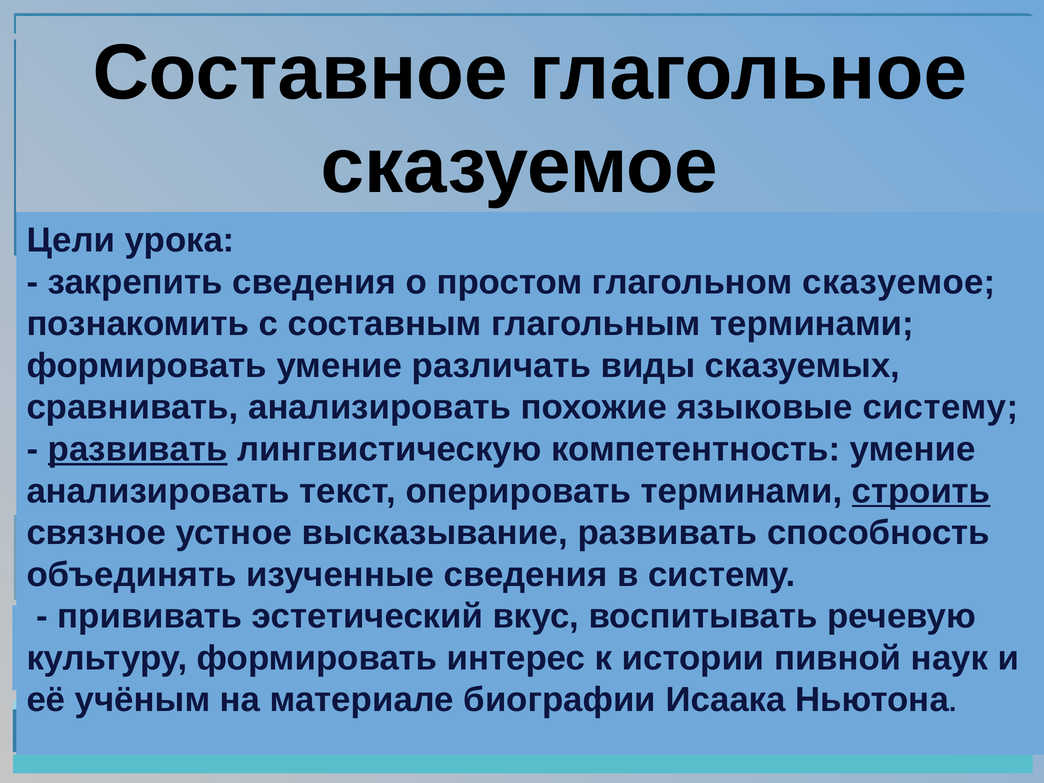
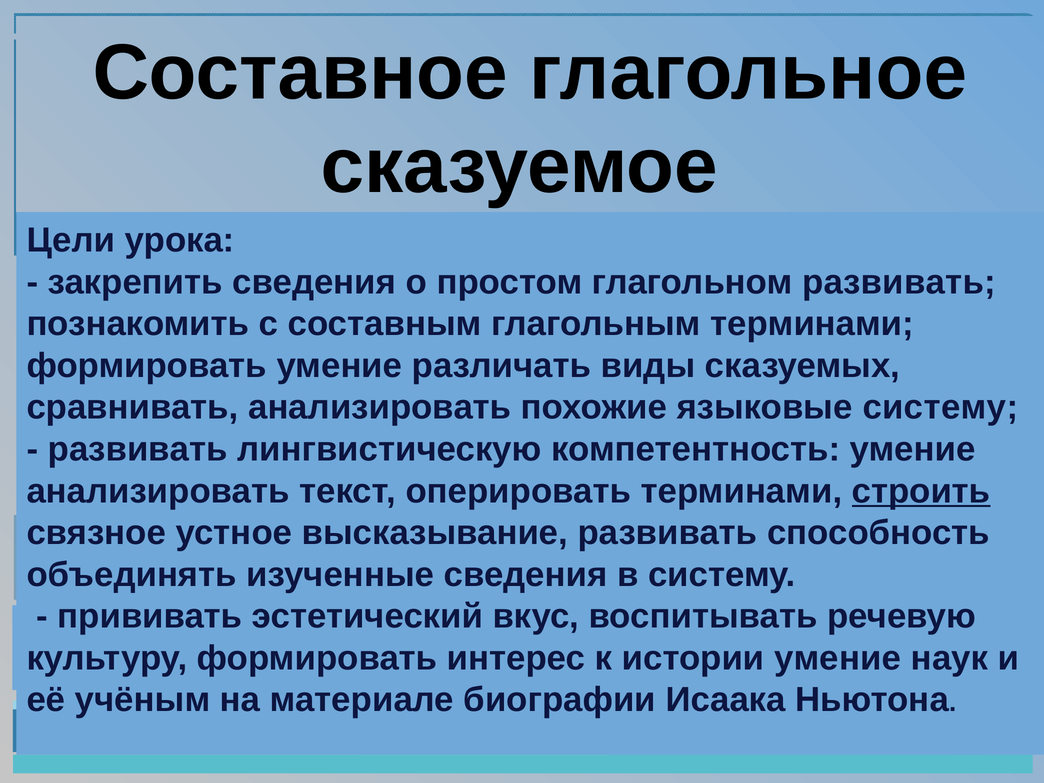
глагольном сказуемое: сказуемое -> развивать
развивать at (138, 449) underline: present -> none
истории пивной: пивной -> умение
